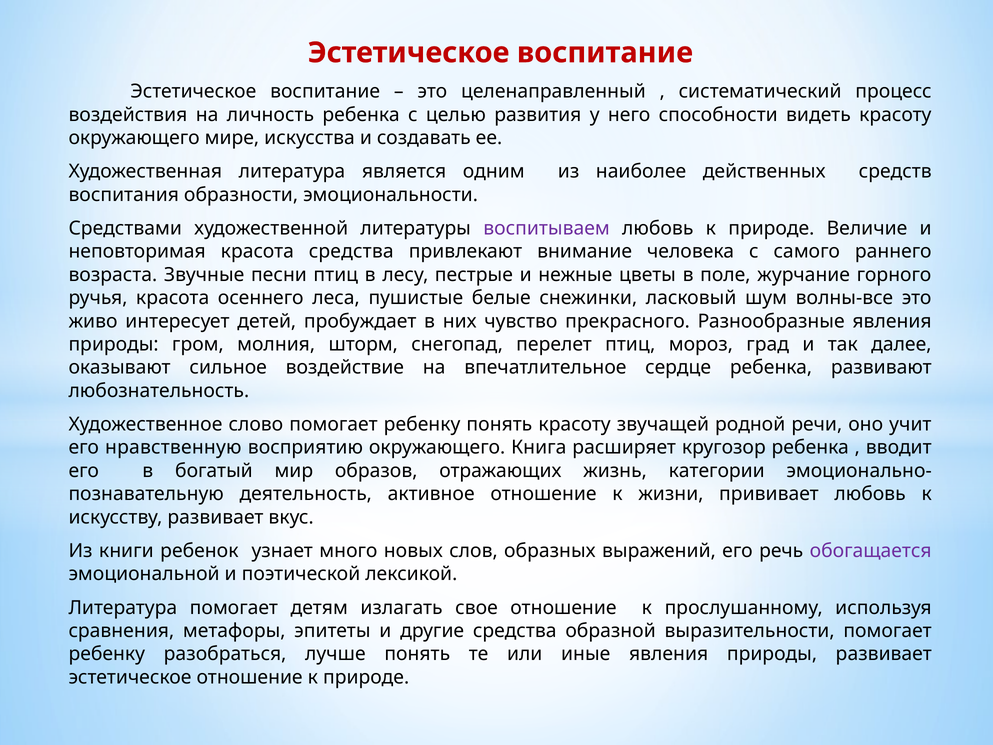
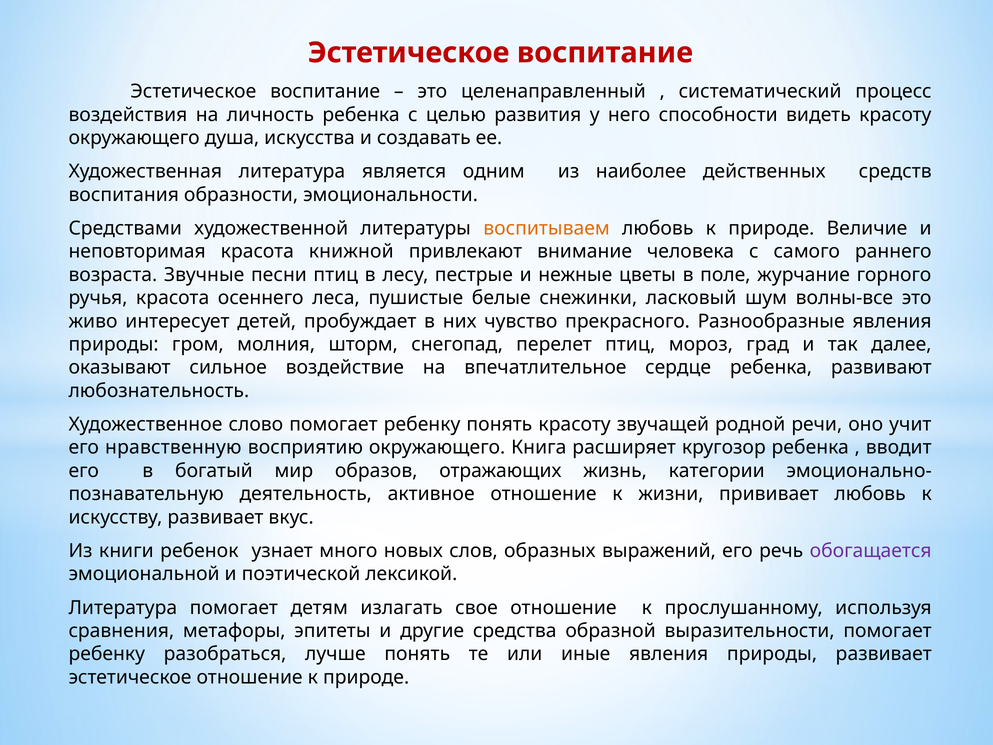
мире: мире -> душа
воспитываем colour: purple -> orange
красота средства: средства -> книжной
